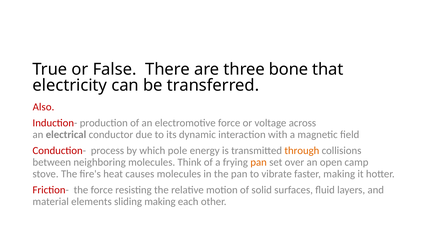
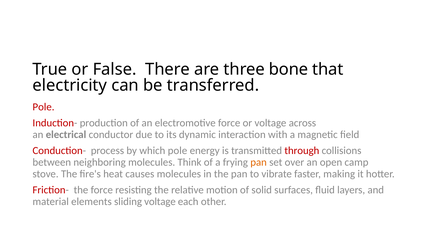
Also at (44, 107): Also -> Pole
through colour: orange -> red
sliding making: making -> voltage
